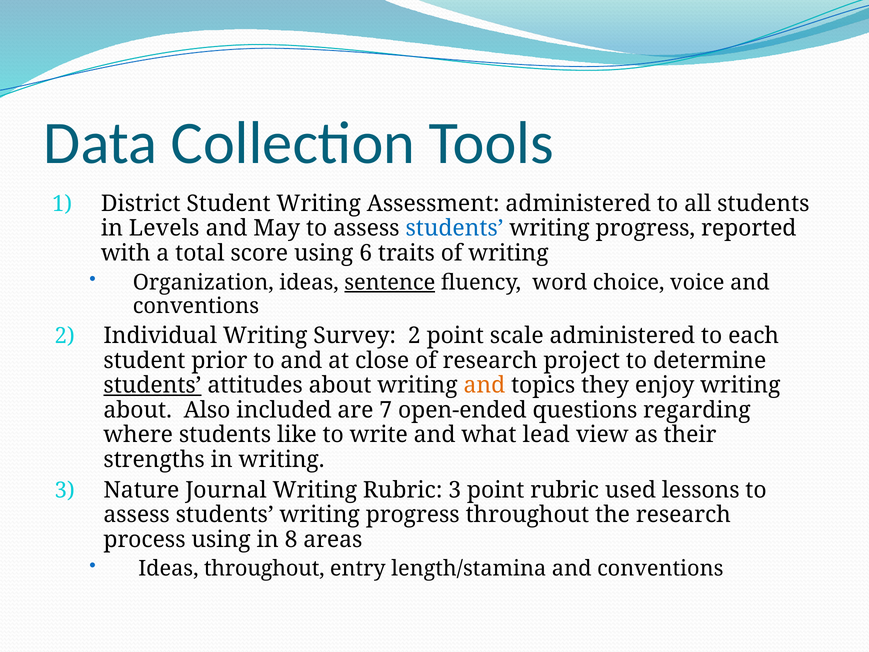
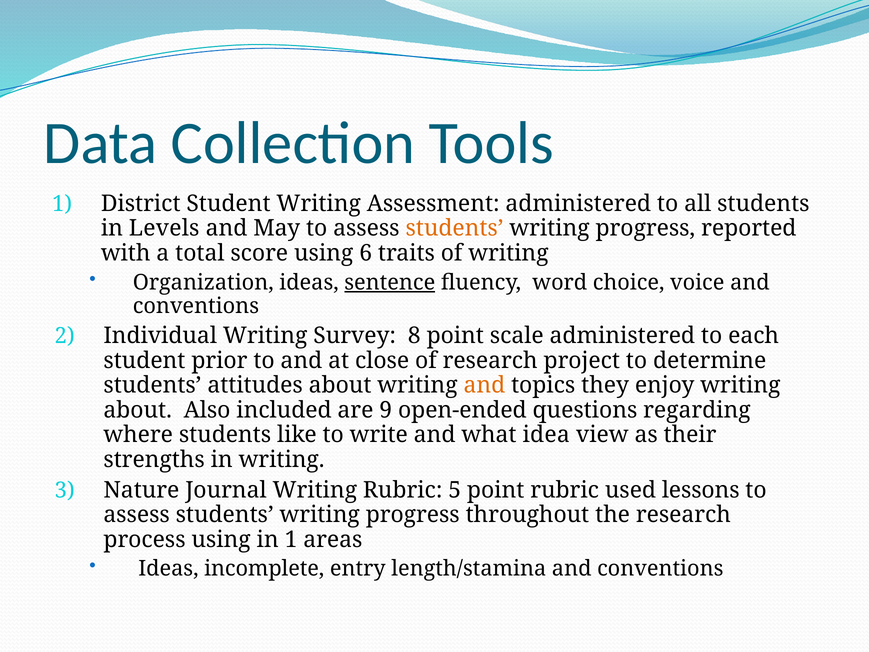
students at (455, 228) colour: blue -> orange
Survey 2: 2 -> 8
students at (152, 385) underline: present -> none
7: 7 -> 9
lead: lead -> idea
Rubric 3: 3 -> 5
in 8: 8 -> 1
Ideas throughout: throughout -> incomplete
